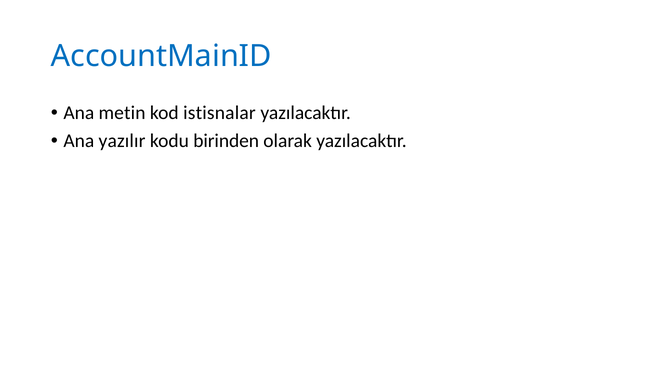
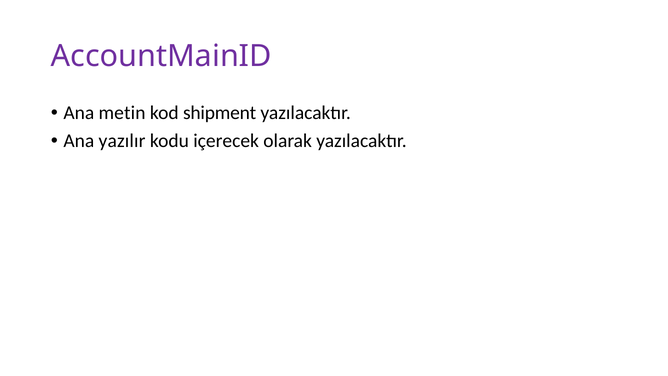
AccountMainID colour: blue -> purple
istisnalar: istisnalar -> shipment
birinden: birinden -> içerecek
